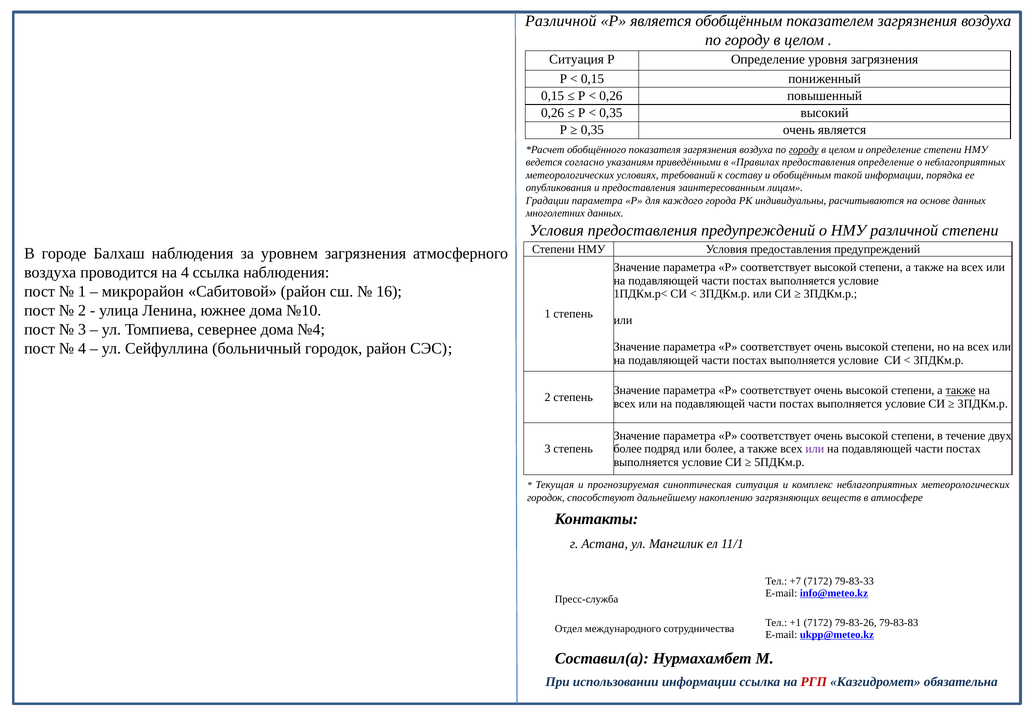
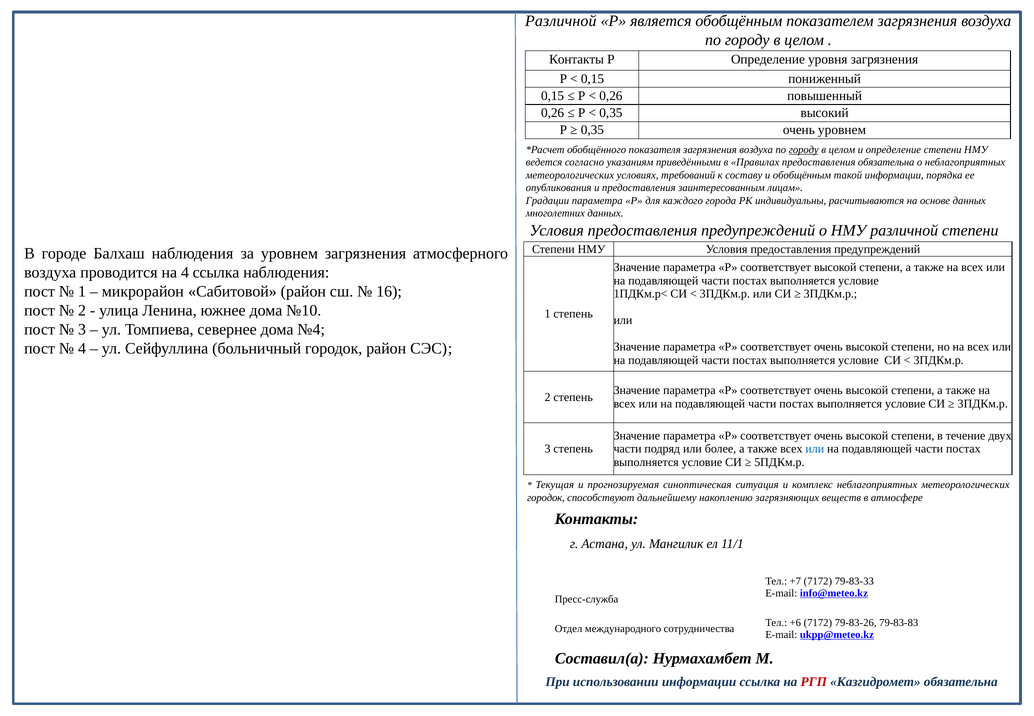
Ситуация at (577, 59): Ситуация -> Контакты
очень является: является -> уровнем
предоставления определение: определение -> обязательна
также at (961, 390) underline: present -> none
более at (628, 449): более -> части
или at (815, 449) colour: purple -> blue
+1: +1 -> +6
